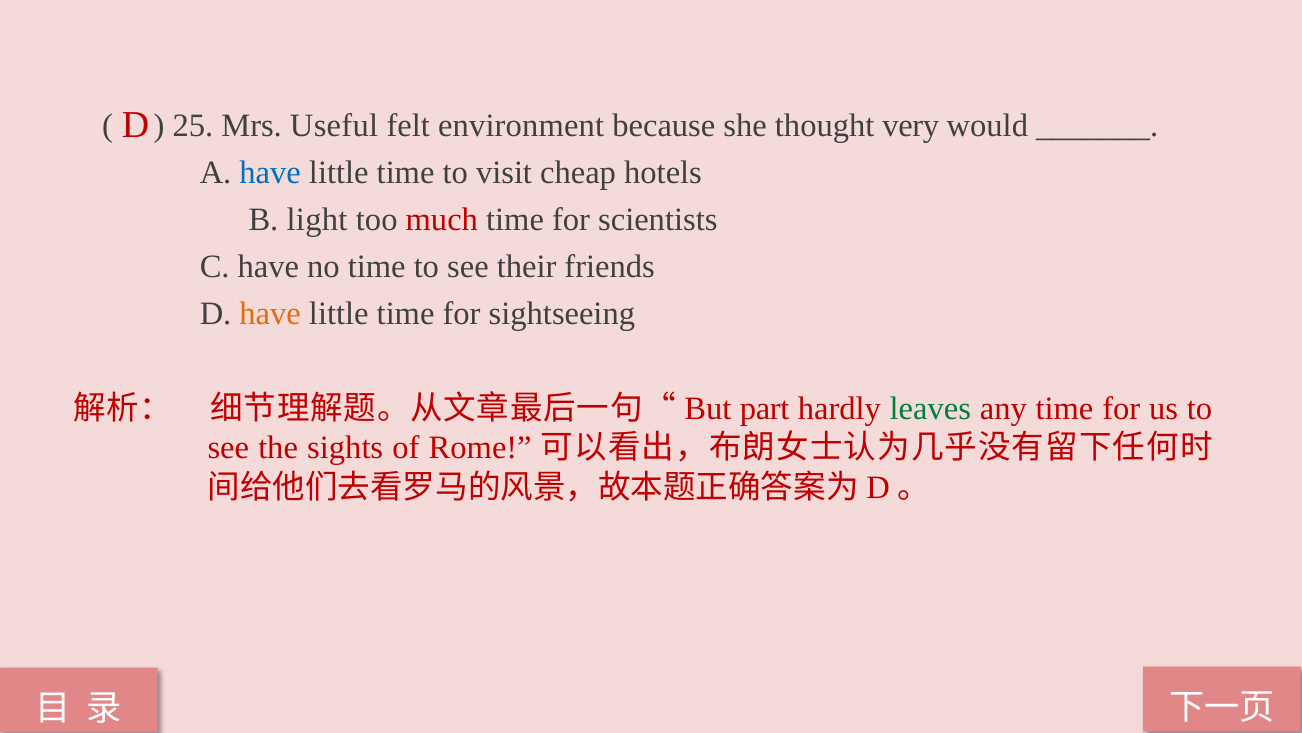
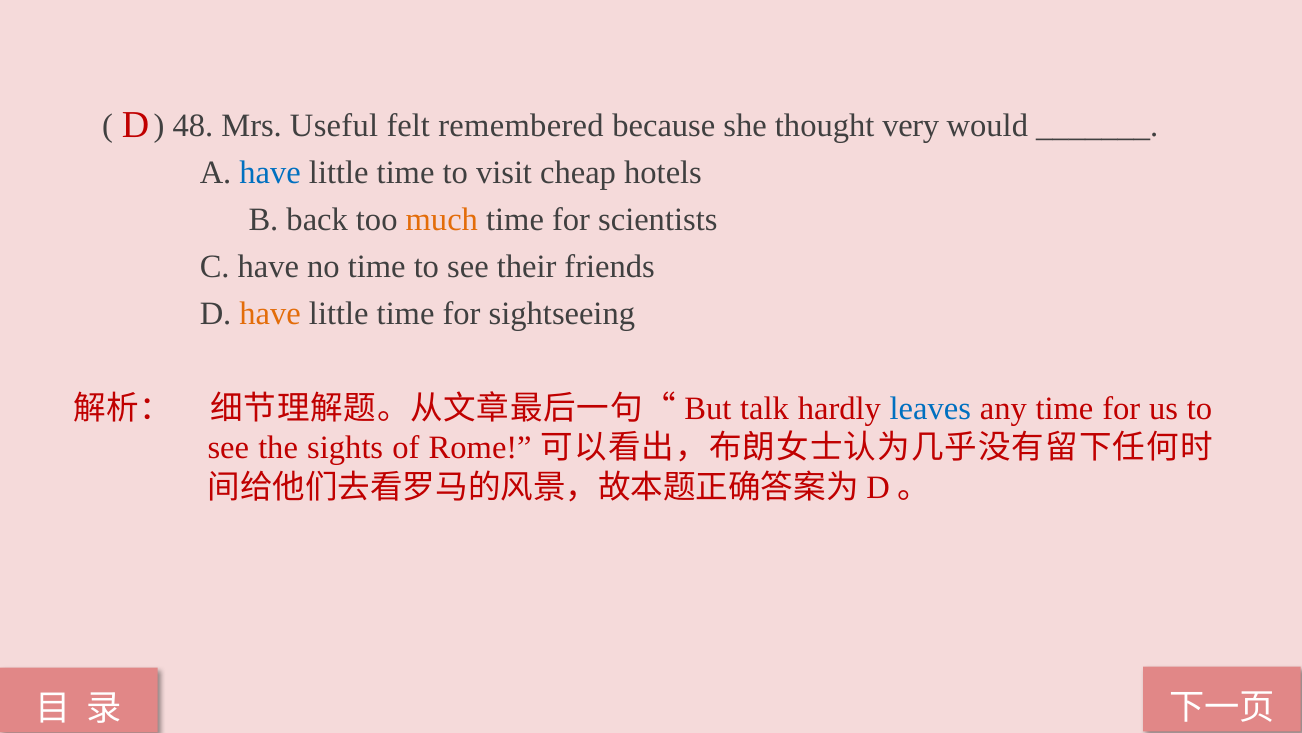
25: 25 -> 48
environment: environment -> remembered
light: light -> back
much colour: red -> orange
part: part -> talk
leaves colour: green -> blue
